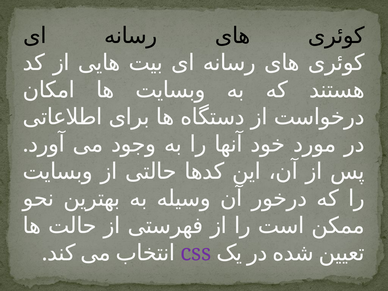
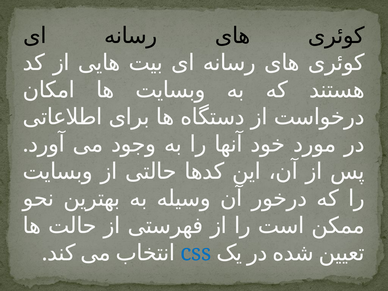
css colour: purple -> blue
